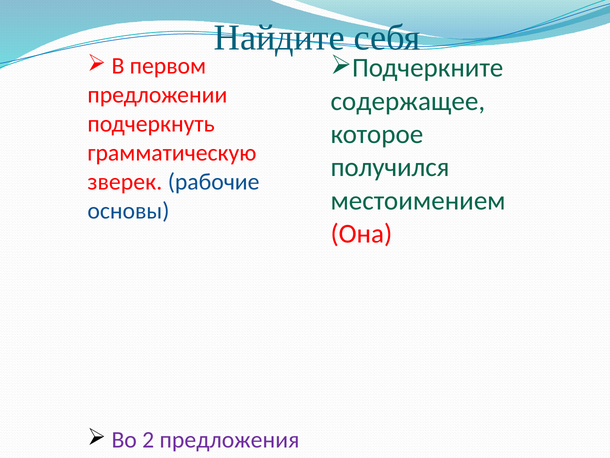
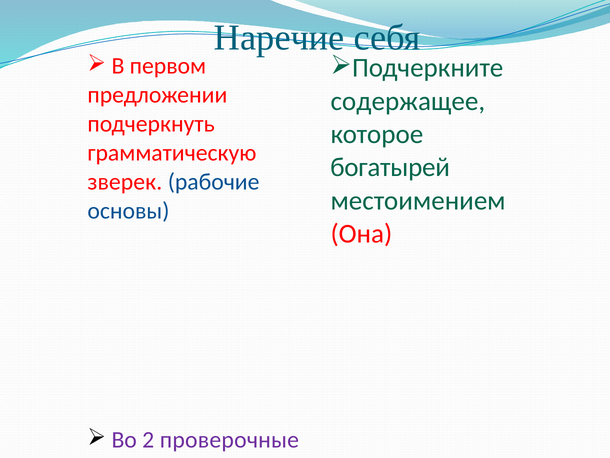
Найдите at (279, 38): Найдите -> Наречие
получился: получился -> богатырей
предложения: предложения -> проверочные
